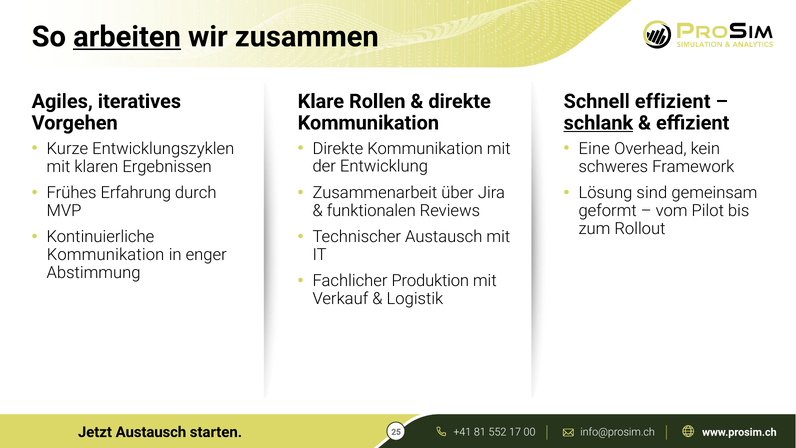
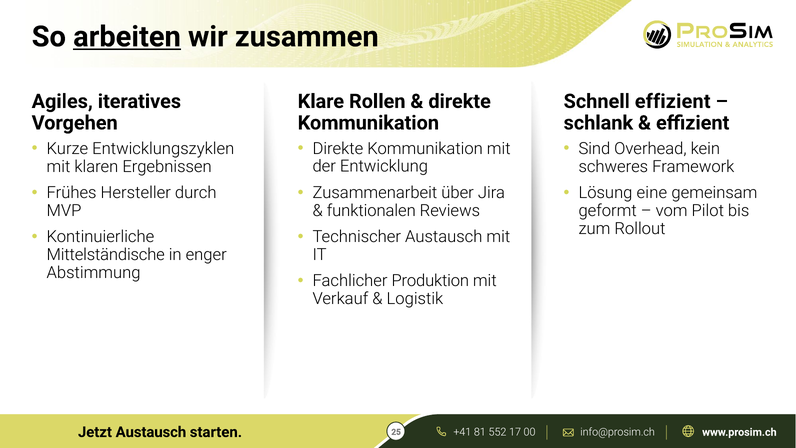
schlank underline: present -> none
Eine: Eine -> Sind
Erfahrung: Erfahrung -> Hersteller
sind: sind -> eine
Kommunikation at (106, 255): Kommunikation -> Mittelständische
